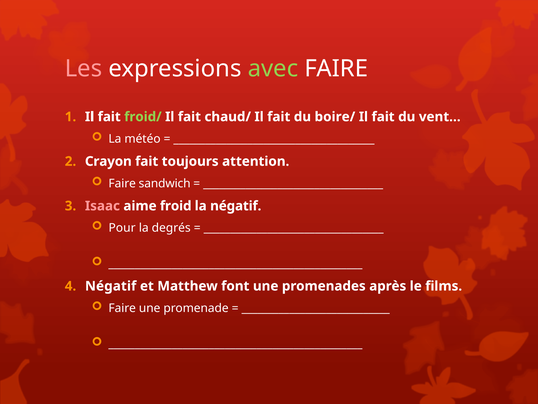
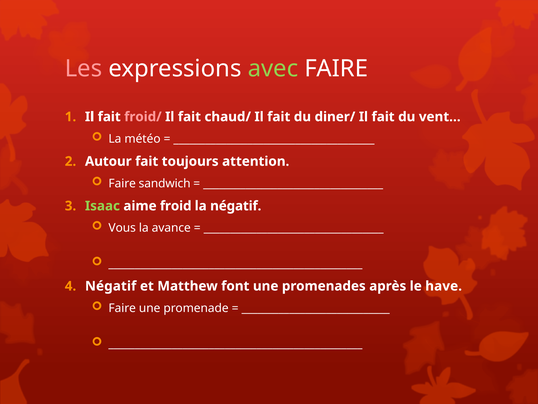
froid/ colour: light green -> pink
boire/: boire/ -> diner/
Crayon: Crayon -> Autour
Isaac colour: pink -> light green
Pour: Pour -> Vous
degrés: degrés -> avance
films: films -> have
